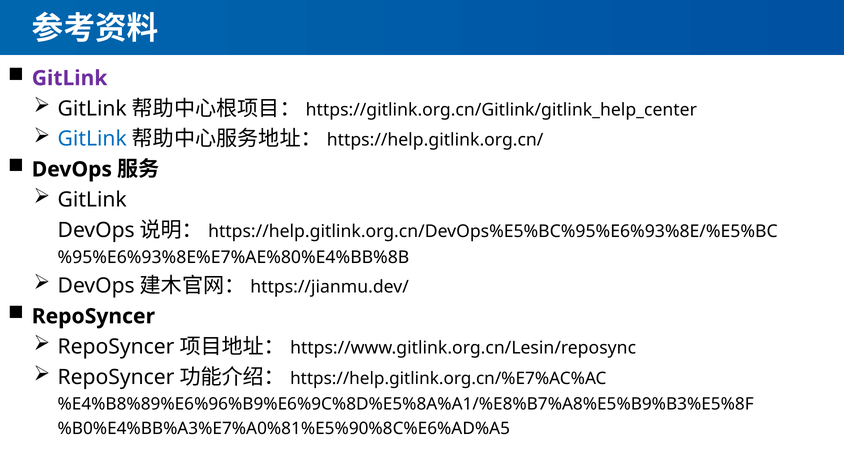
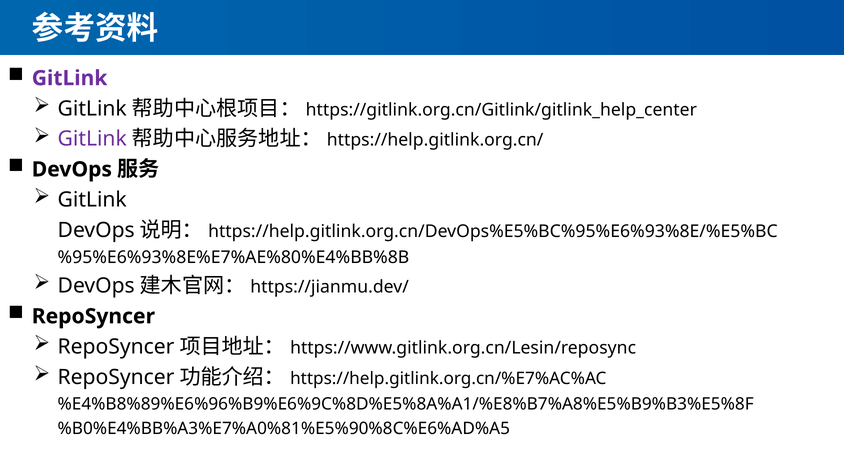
GitLink at (92, 139) colour: blue -> purple
